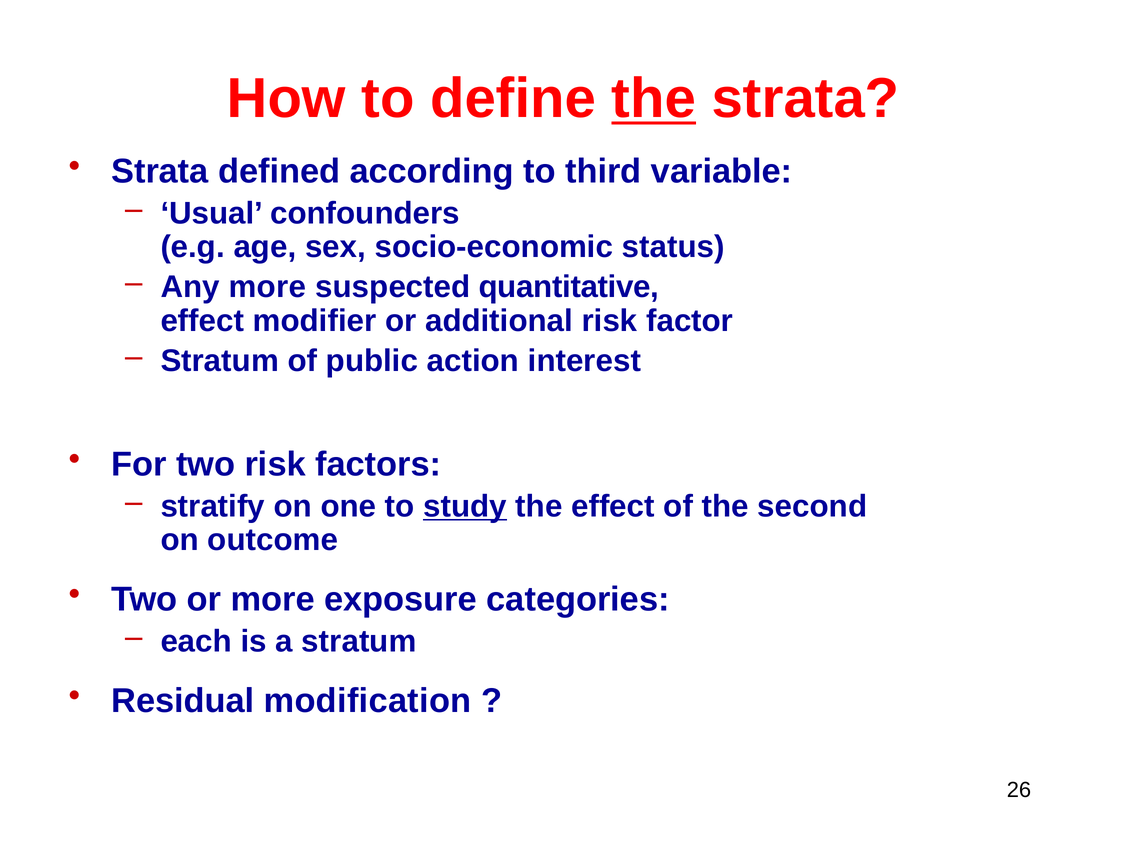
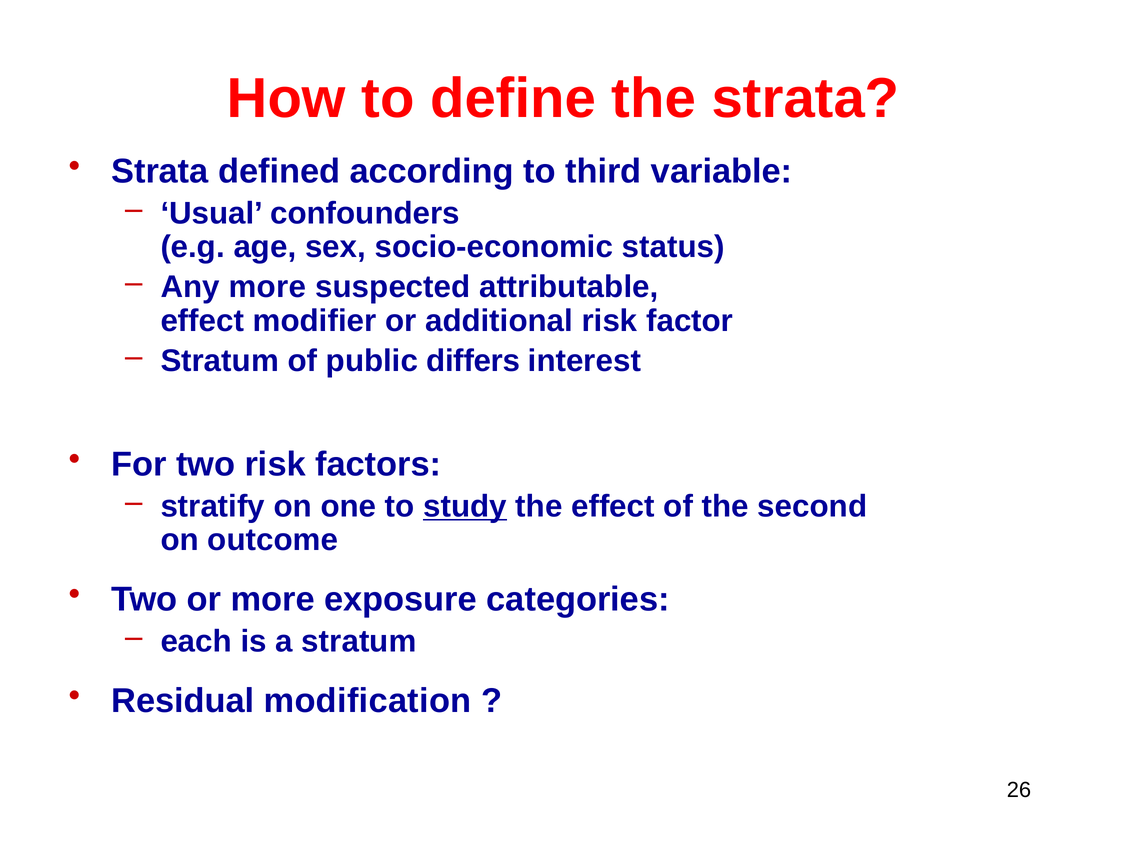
the at (654, 99) underline: present -> none
quantitative: quantitative -> attributable
action: action -> differs
